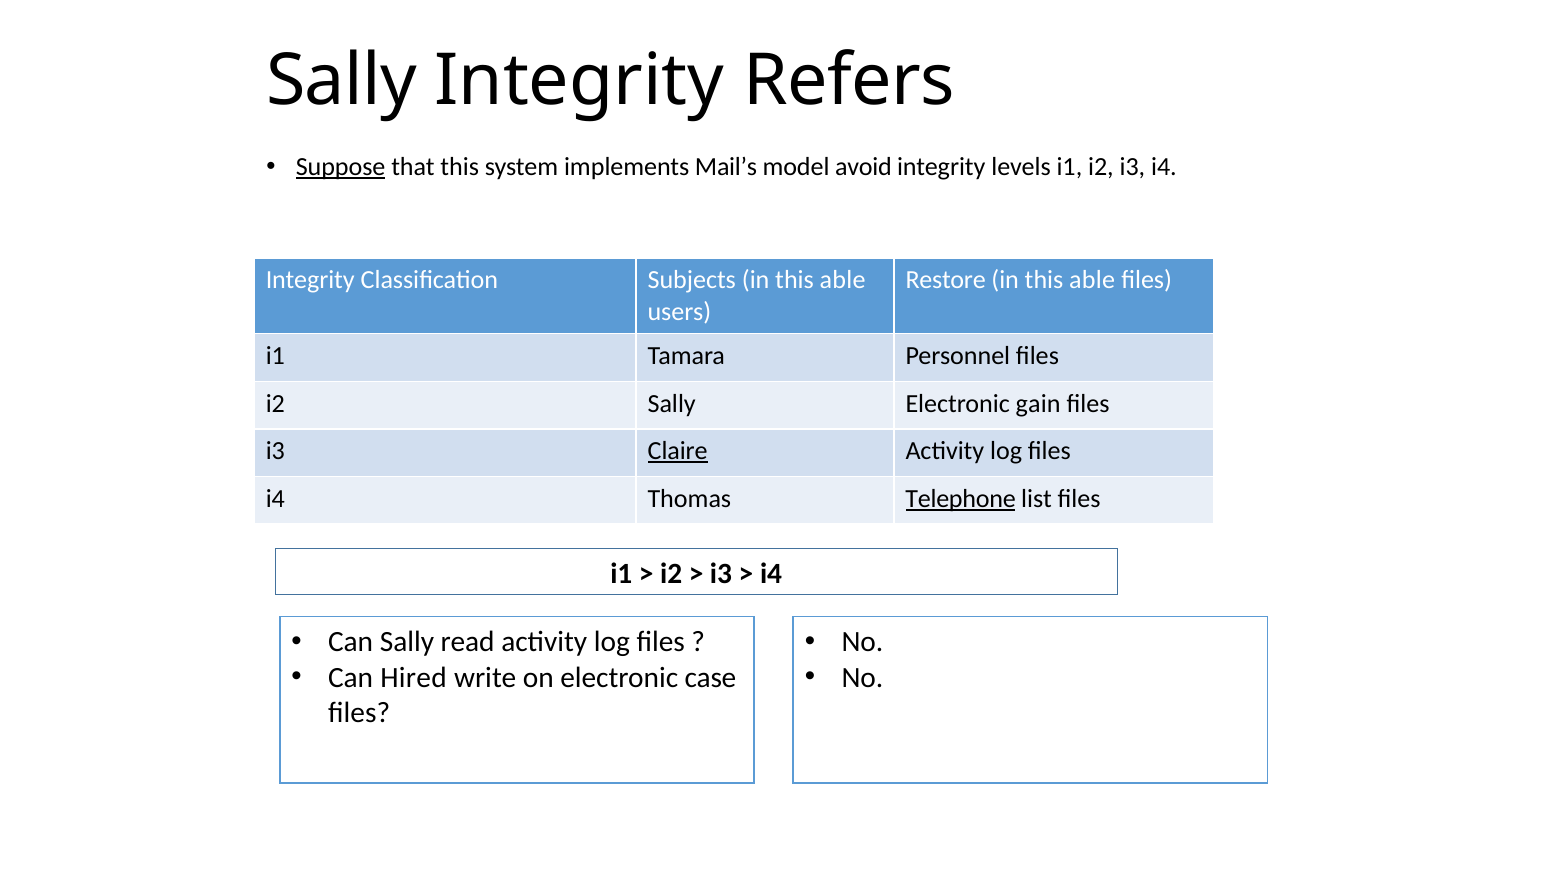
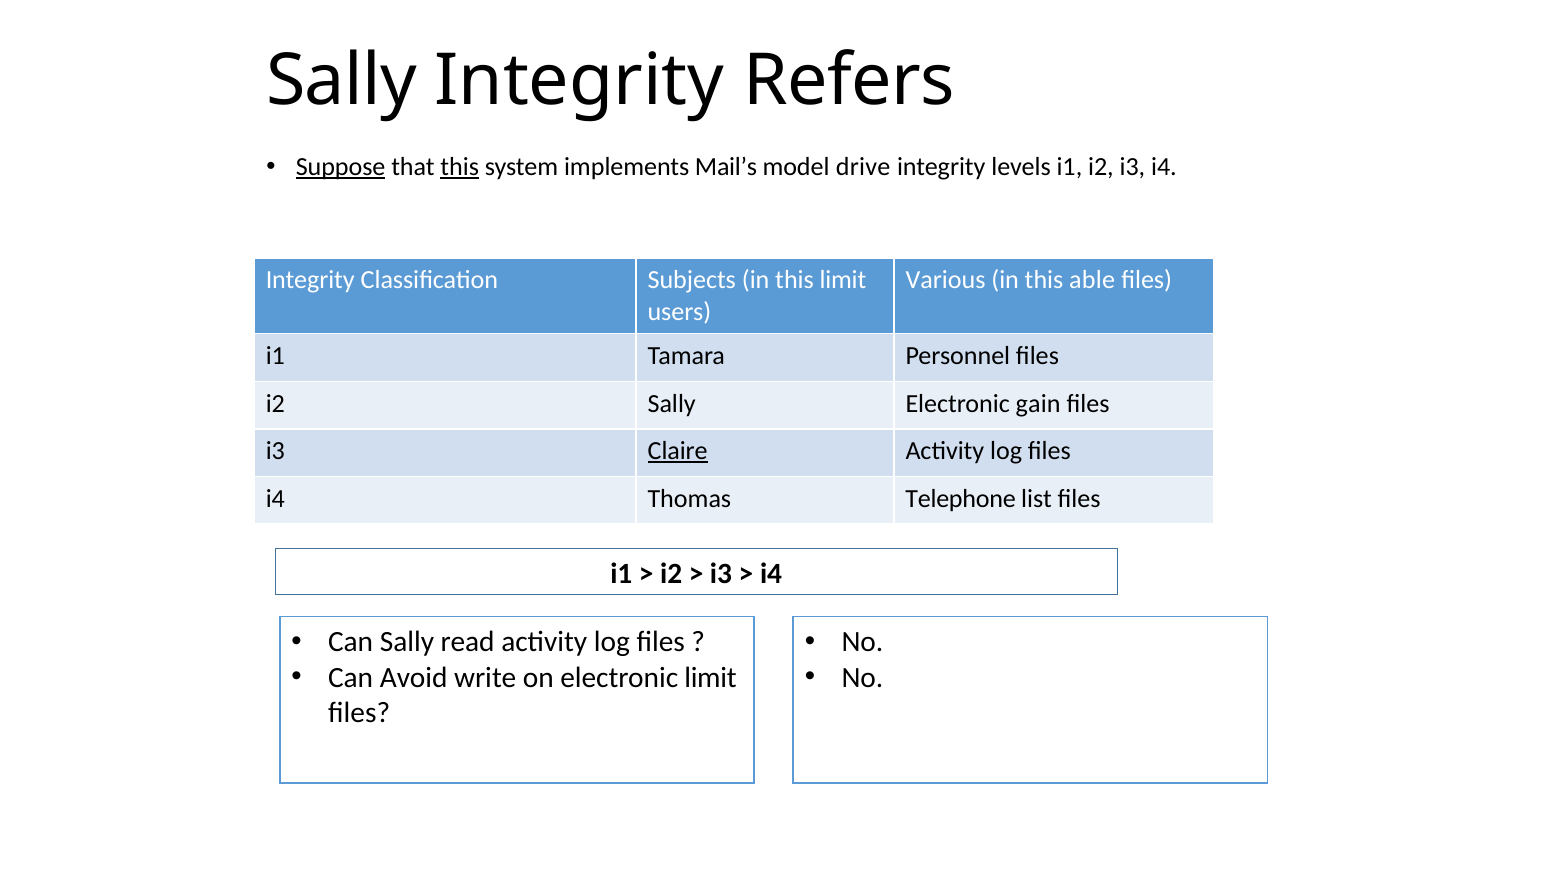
this at (460, 167) underline: none -> present
avoid: avoid -> drive
Subjects in this able: able -> limit
Restore: Restore -> Various
Telephone underline: present -> none
Hired: Hired -> Avoid
electronic case: case -> limit
